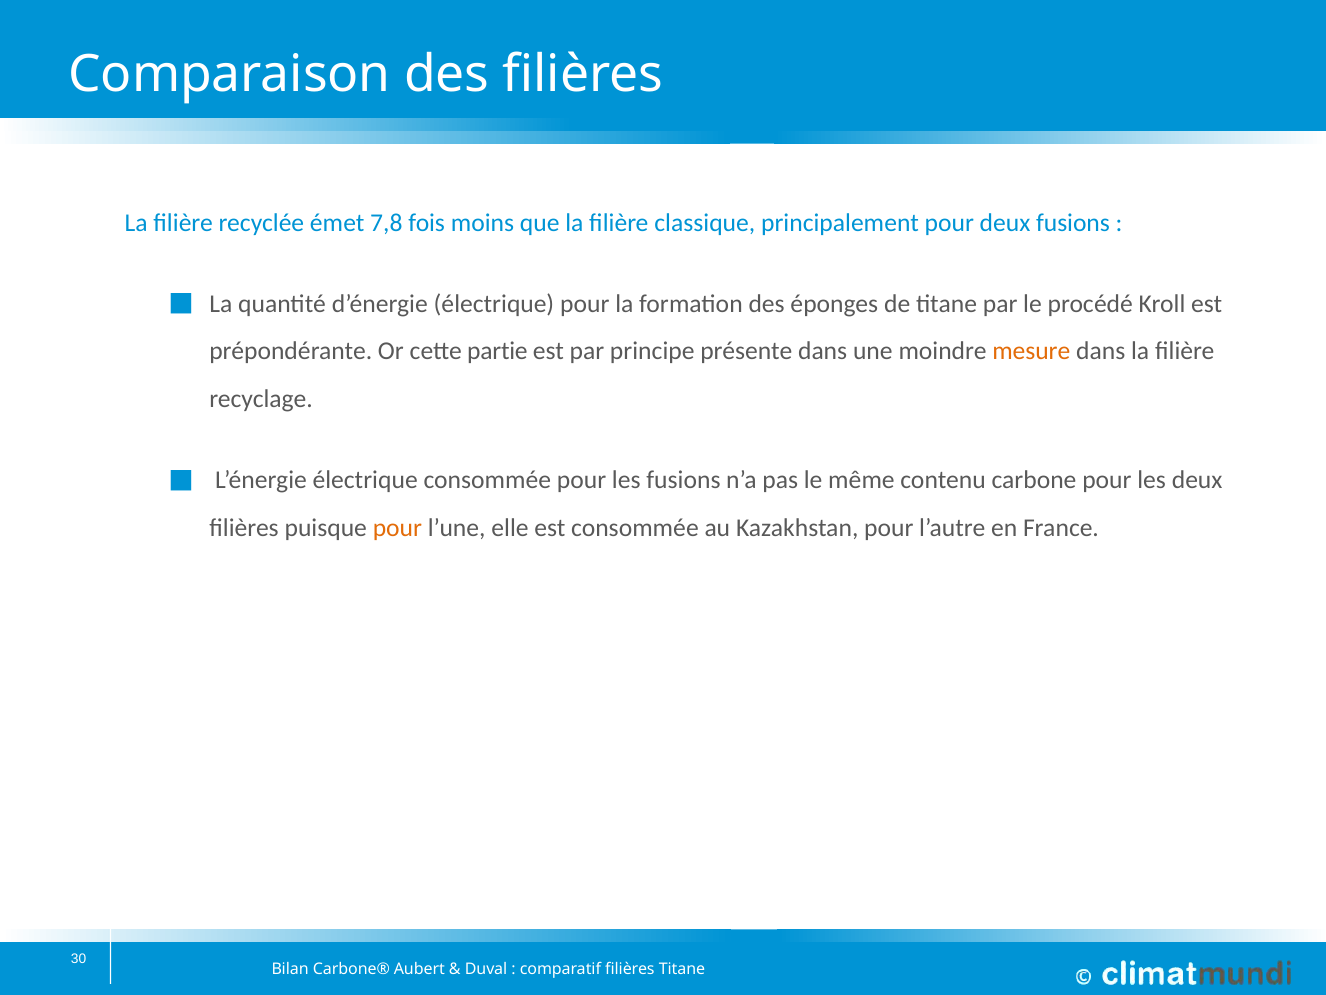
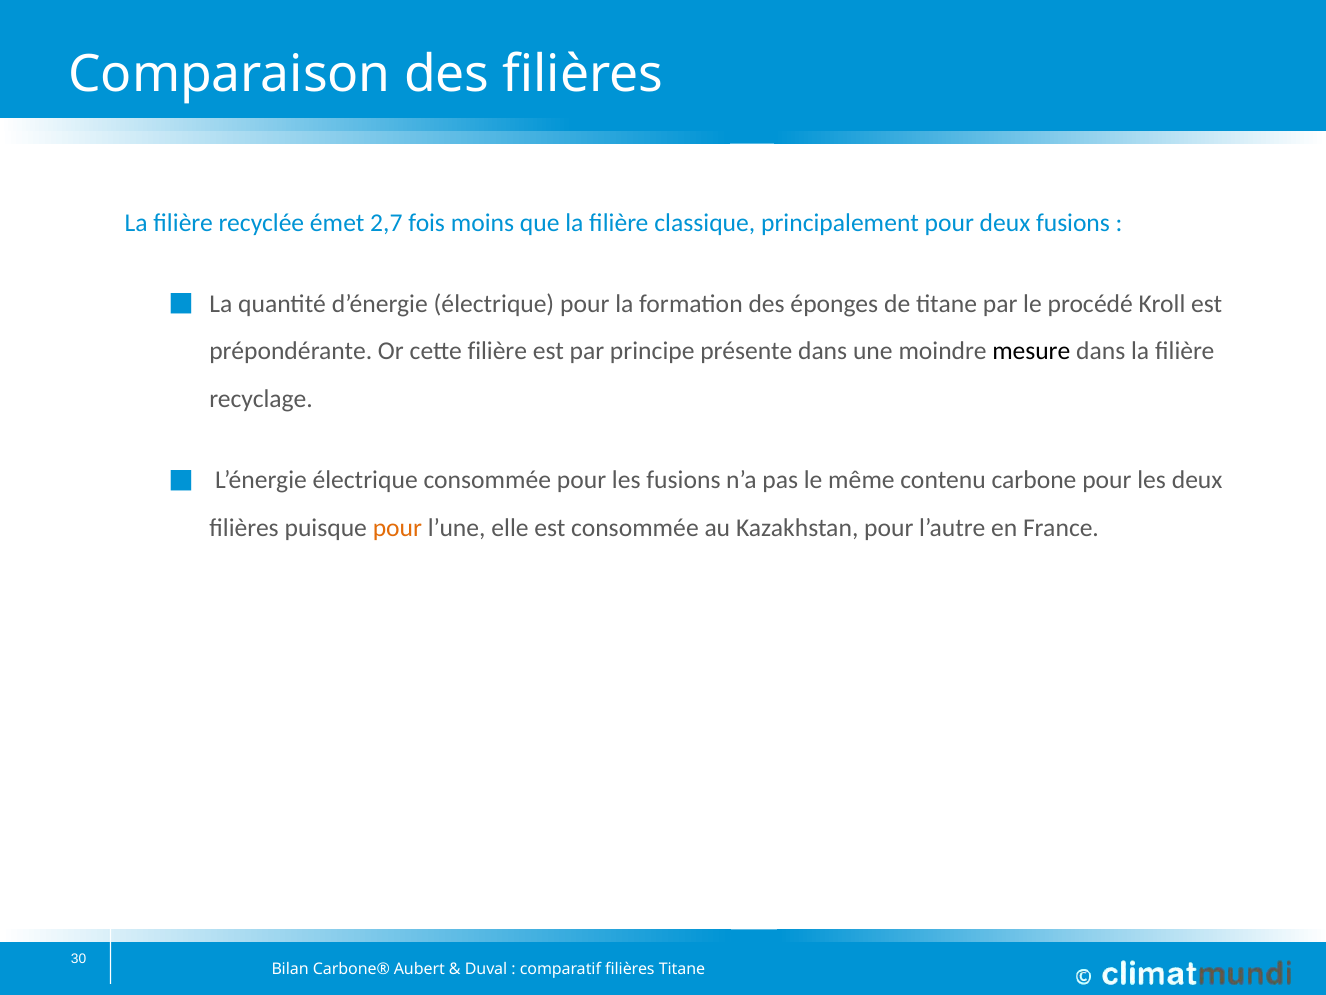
7,8: 7,8 -> 2,7
cette partie: partie -> filière
mesure colour: orange -> black
